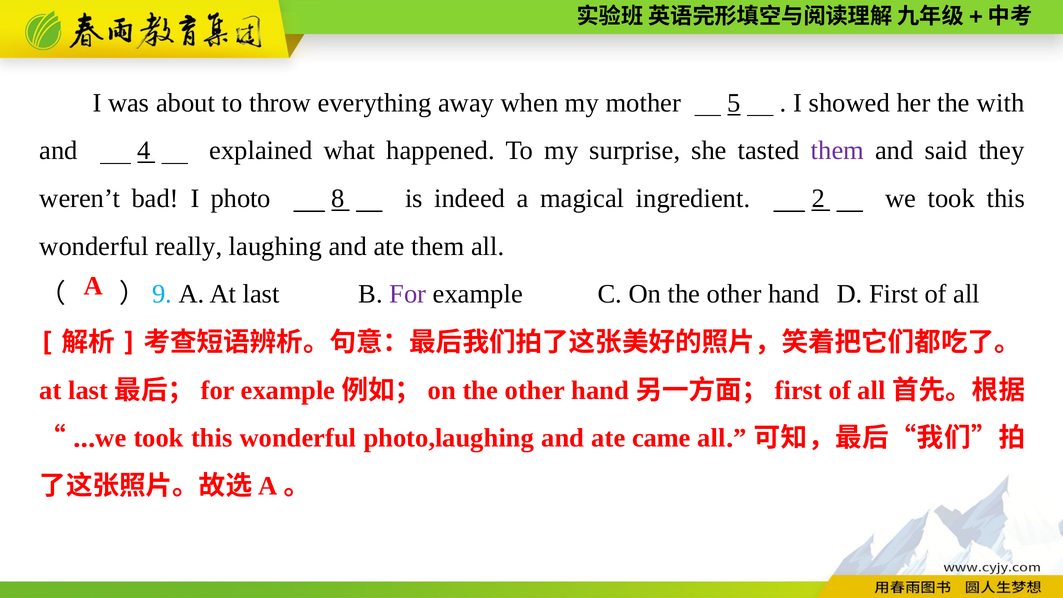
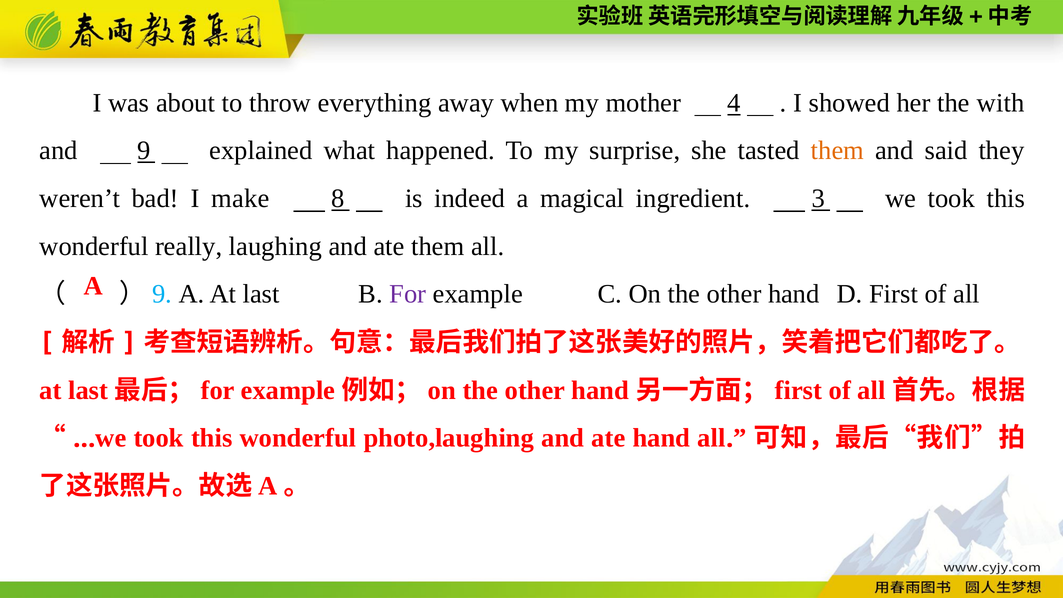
5: 5 -> 4
4: 4 -> 9
them at (837, 151) colour: purple -> orange
photo: photo -> make
2: 2 -> 3
ate came: came -> hand
